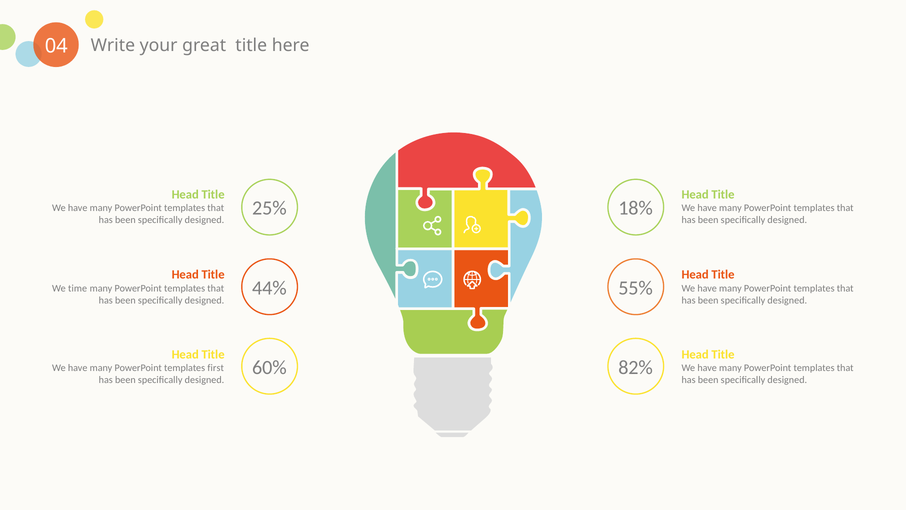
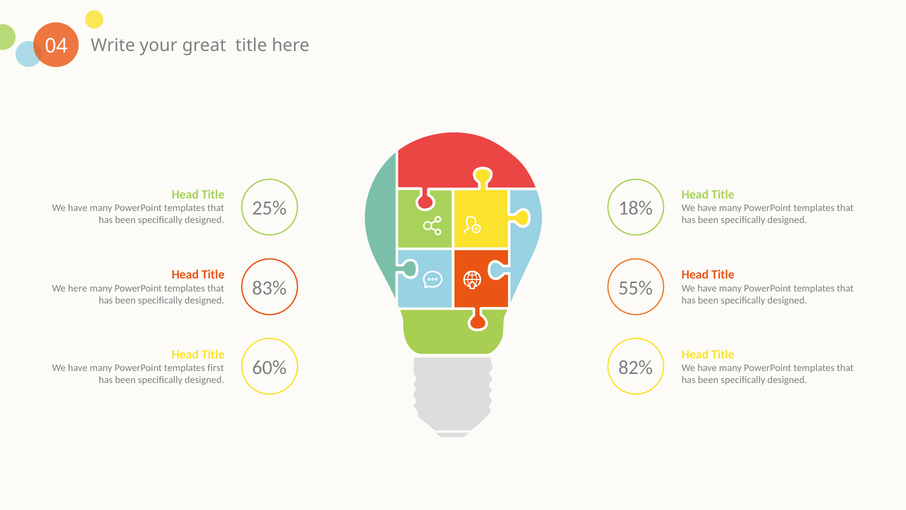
44%: 44% -> 83%
We time: time -> here
